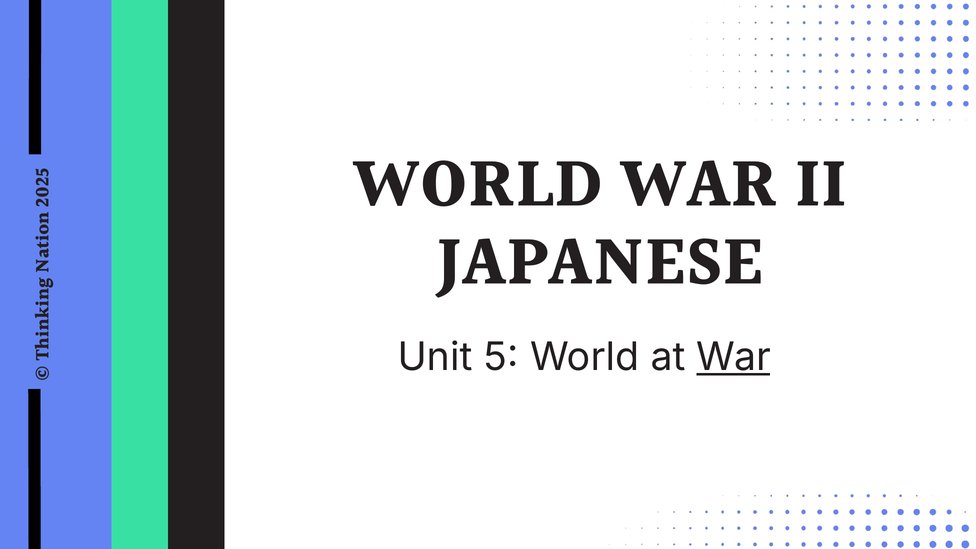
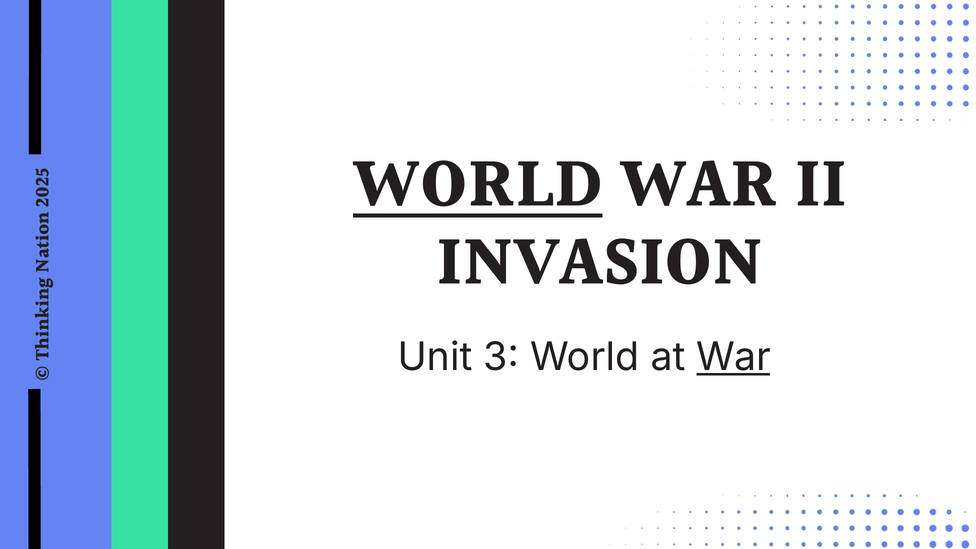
WORLD at (478, 186) underline: none -> present
JAPANESE: JAPANESE -> INVASION
Unit 5: 5 -> 3
